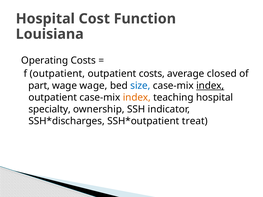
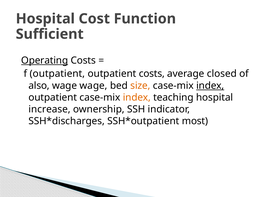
Louisiana: Louisiana -> Sufficient
Operating underline: none -> present
part: part -> also
size colour: blue -> orange
specialty: specialty -> increase
treat: treat -> most
